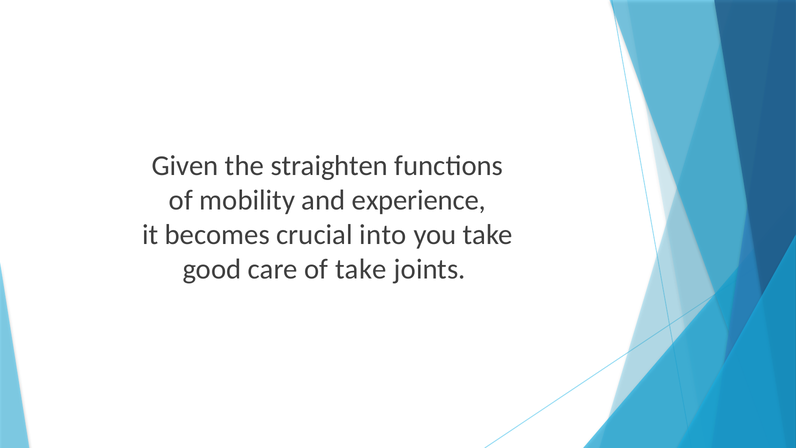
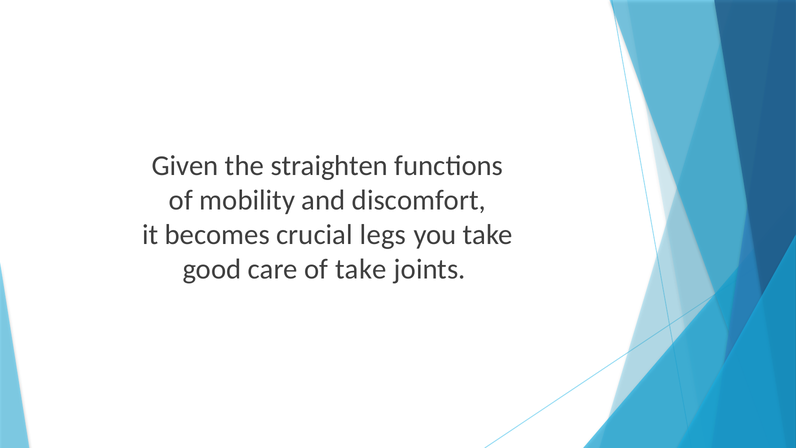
experience: experience -> discomfort
into: into -> legs
